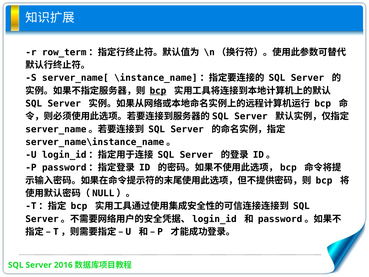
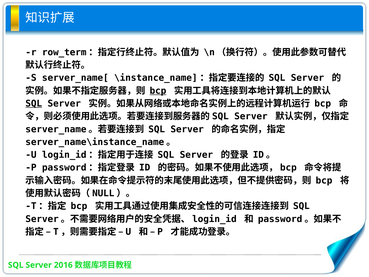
SQL at (34, 103) underline: none -> present
